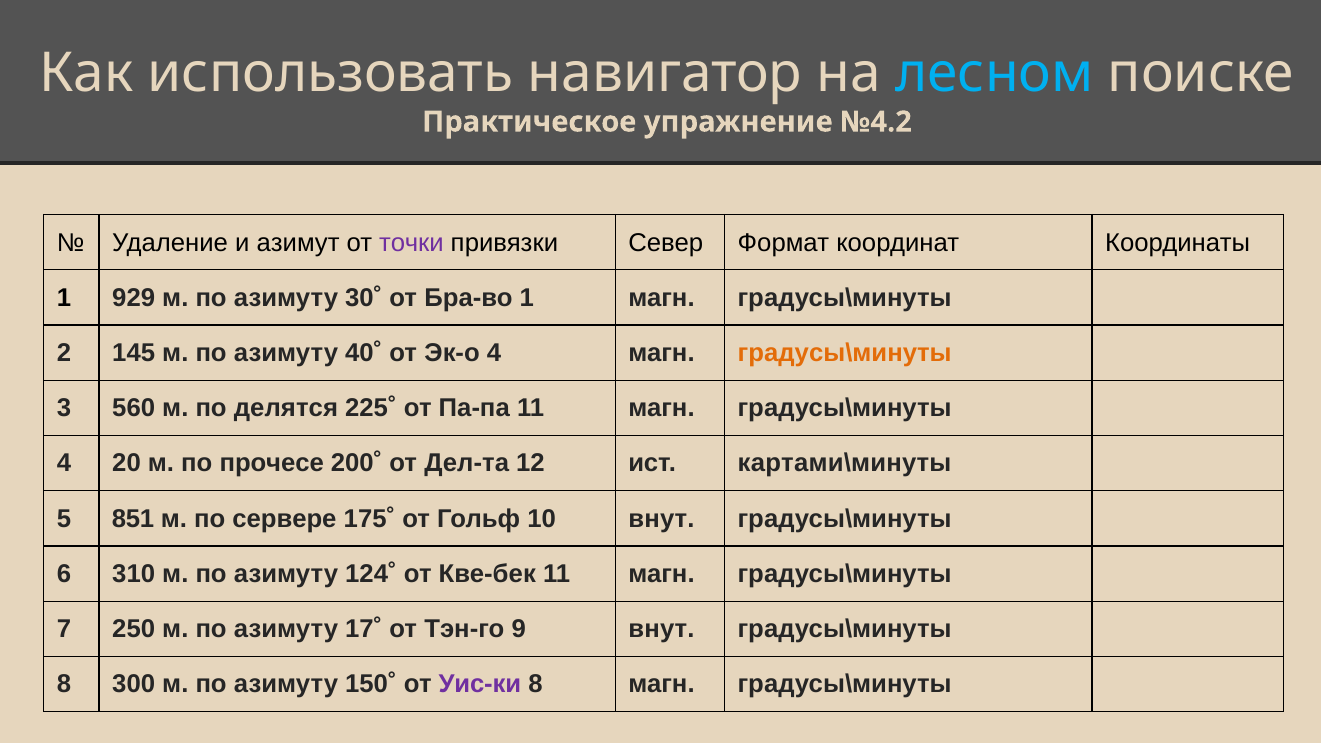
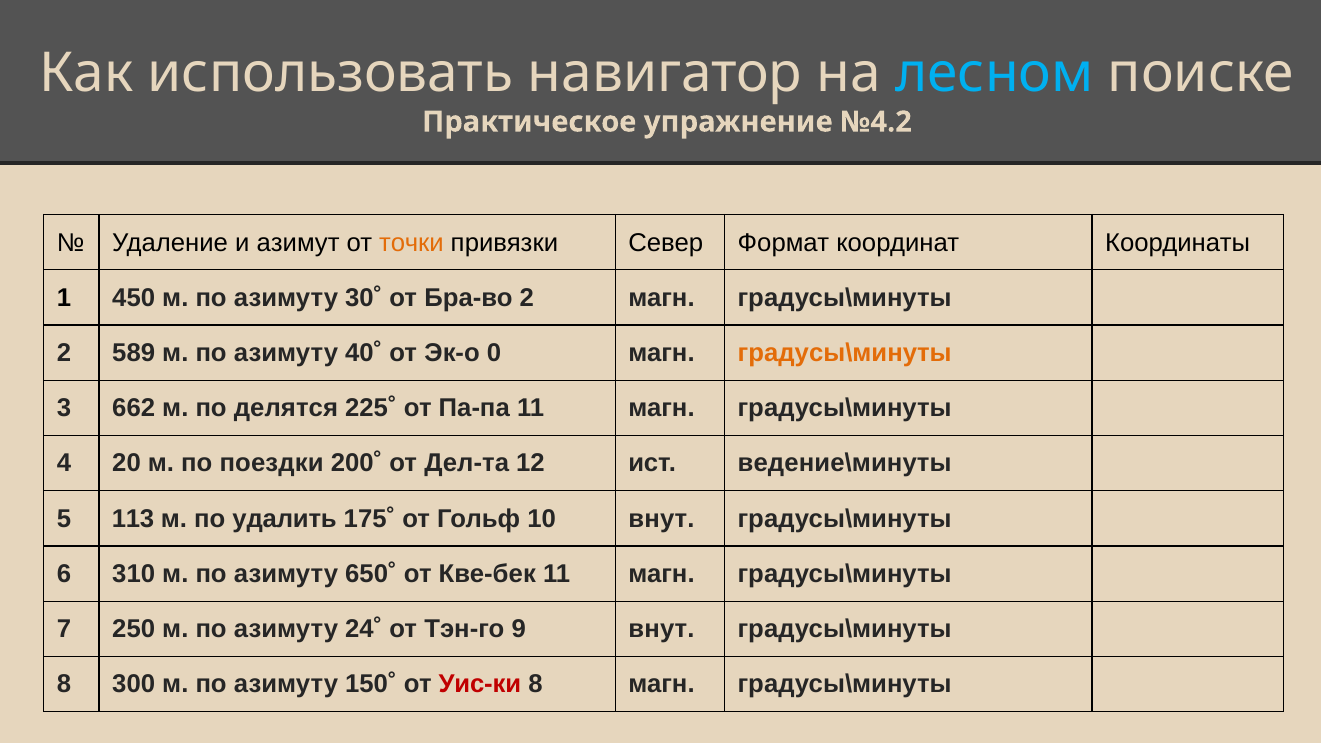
точки colour: purple -> orange
929: 929 -> 450
Бра-во 1: 1 -> 2
145: 145 -> 589
Эк-о 4: 4 -> 0
560: 560 -> 662
прочесе: прочесе -> поездки
картами\минуты: картами\минуты -> ведение\минуты
851: 851 -> 113
сервере: сервере -> удалить
124˚: 124˚ -> 650˚
17˚: 17˚ -> 24˚
Уис-ки colour: purple -> red
